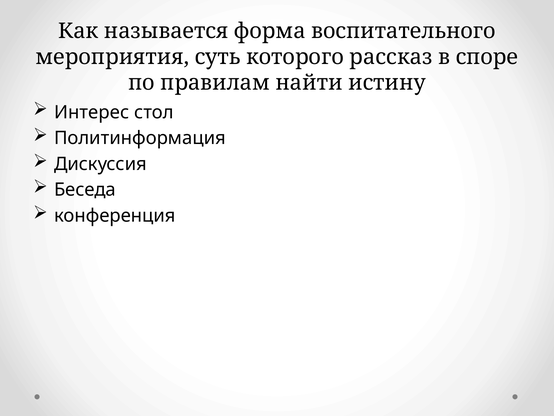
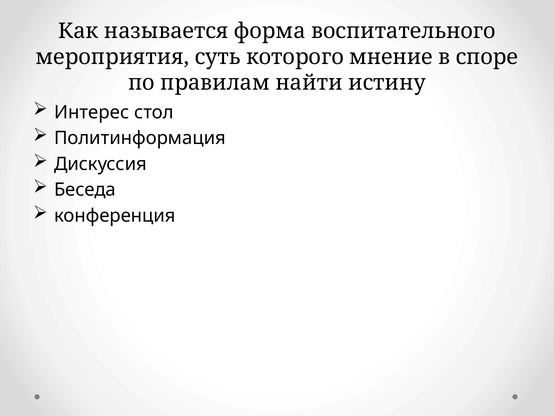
рассказ: рассказ -> мнение
